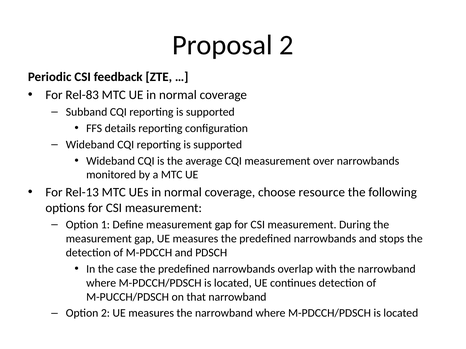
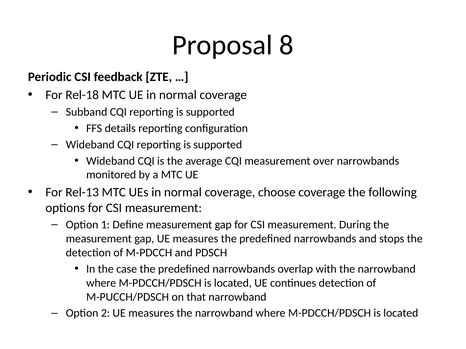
Proposal 2: 2 -> 8
Rel-83: Rel-83 -> Rel-18
choose resource: resource -> coverage
